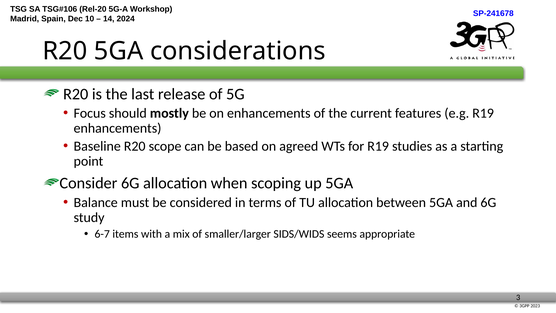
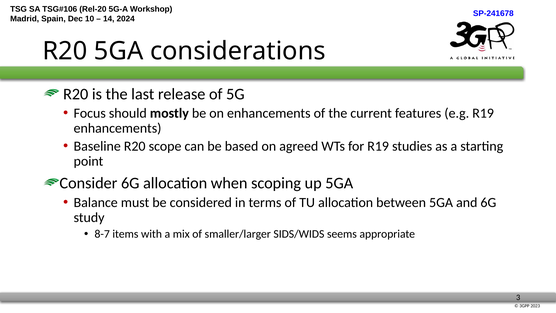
6-7: 6-7 -> 8-7
